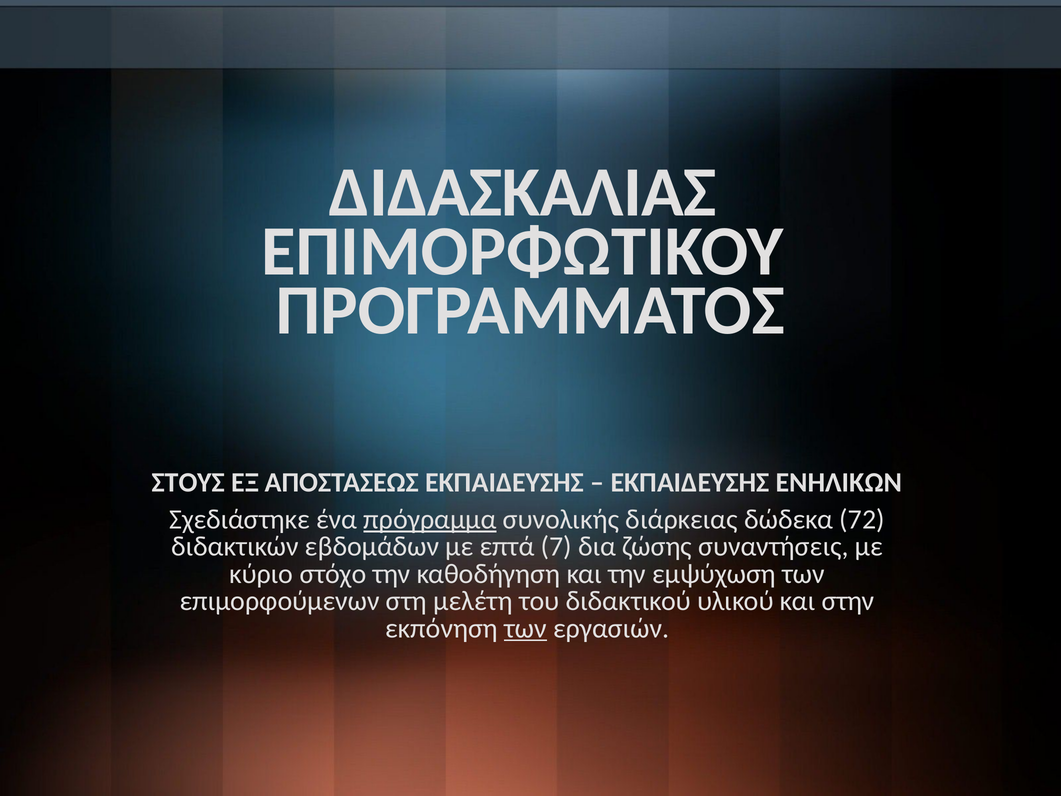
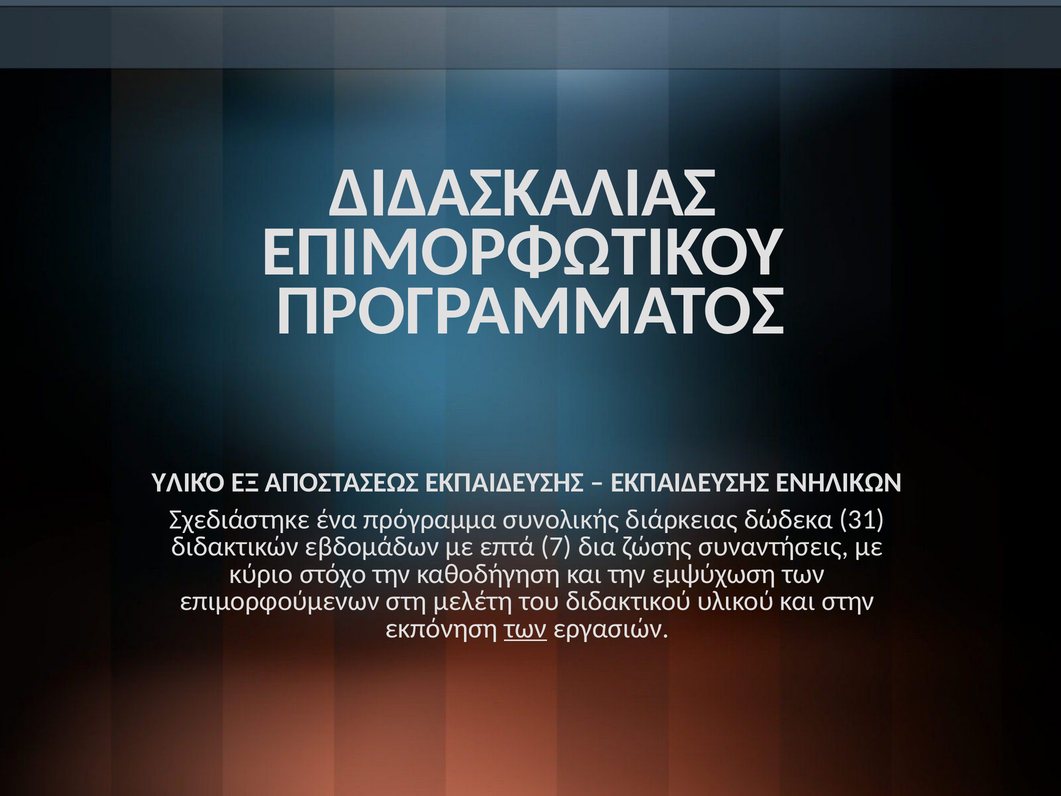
ΣΤΟΥΣ: ΣΤΟΥΣ -> ΥΛΙΚΌ
πρόγραμμα underline: present -> none
72: 72 -> 31
